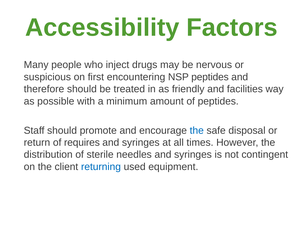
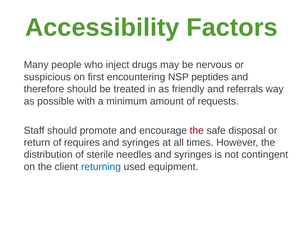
facilities: facilities -> referrals
of peptides: peptides -> requests
the at (197, 131) colour: blue -> red
